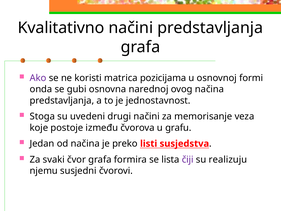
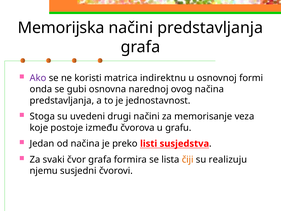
Kvalitativno: Kvalitativno -> Memorijska
pozicijama: pozicijama -> indirektnu
čiji colour: purple -> orange
